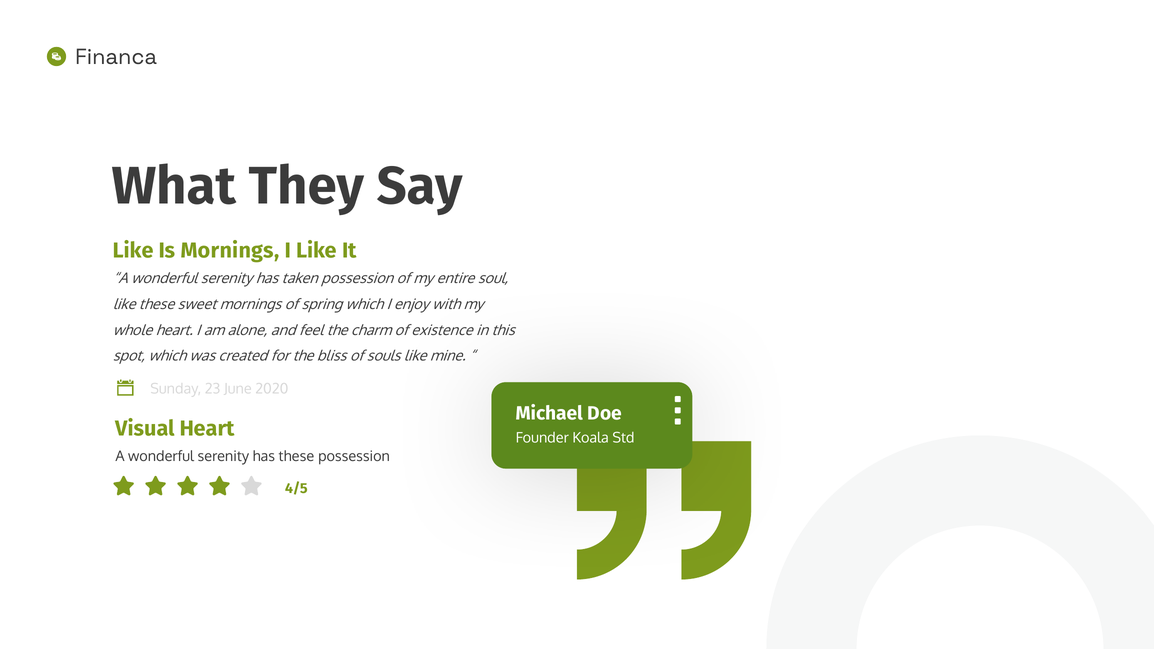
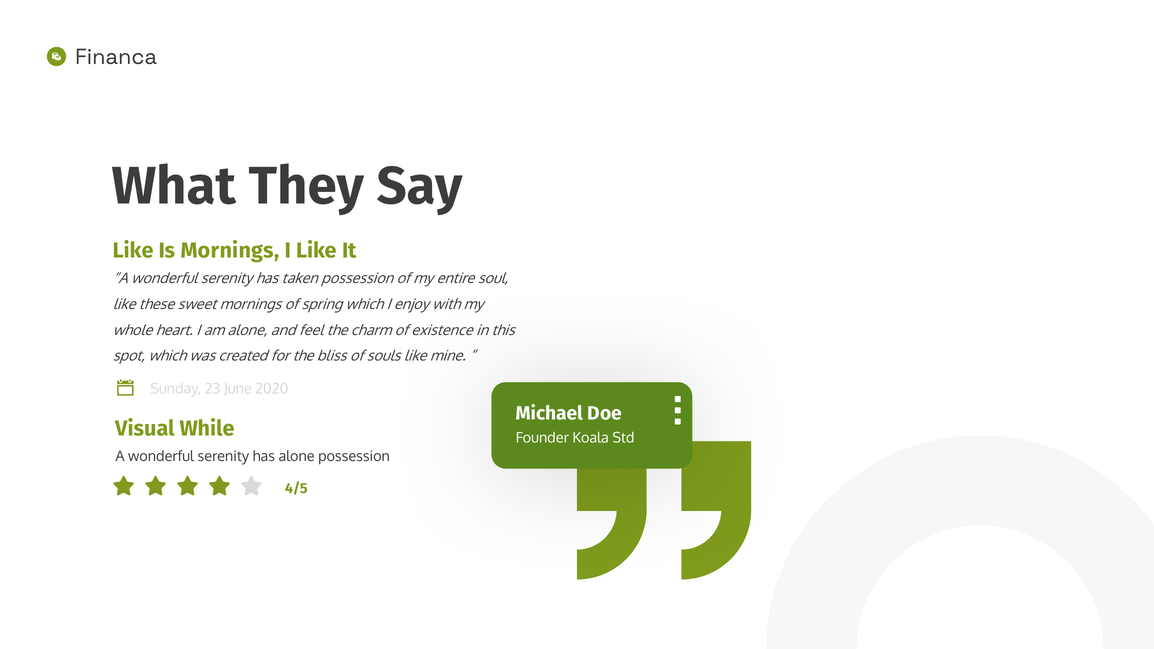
Visual Heart: Heart -> While
has these: these -> alone
